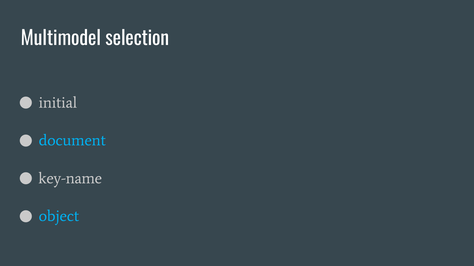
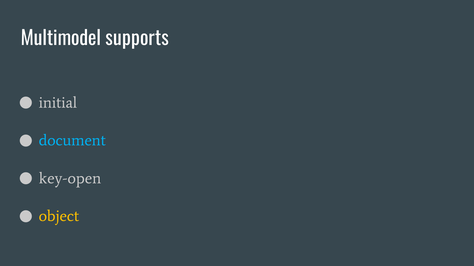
selection: selection -> supports
key-name: key-name -> key-open
object colour: light blue -> yellow
